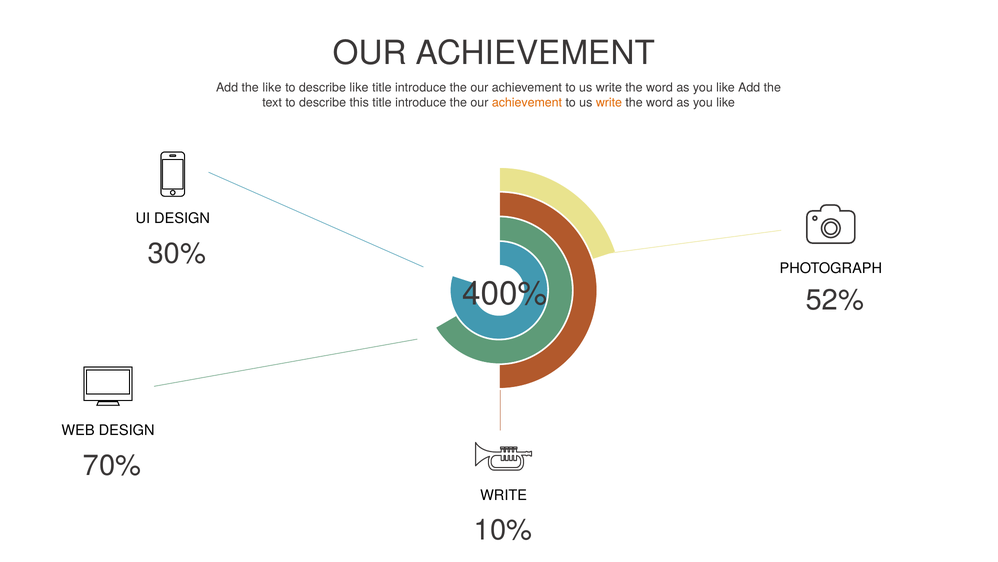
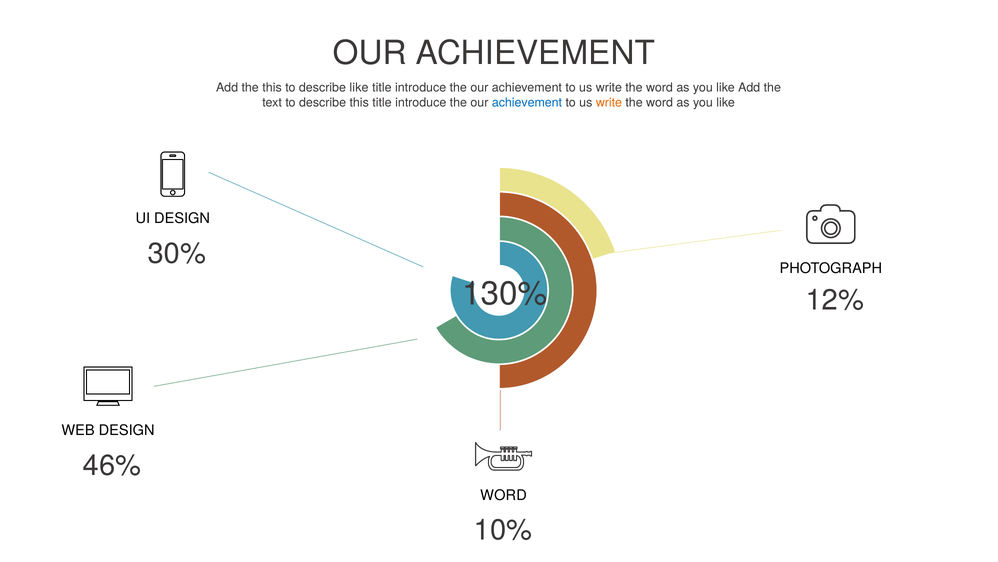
the like: like -> this
achievement at (527, 102) colour: orange -> blue
400%: 400% -> 130%
52%: 52% -> 12%
70%: 70% -> 46%
WRITE at (504, 495): WRITE -> WORD
